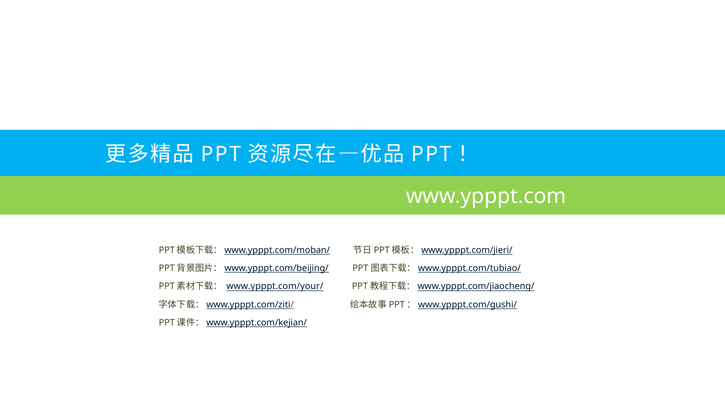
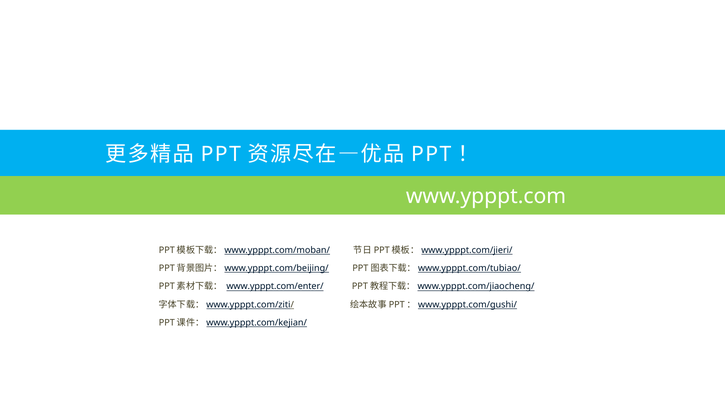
www.ypppt.com/your/: www.ypppt.com/your/ -> www.ypppt.com/enter/
